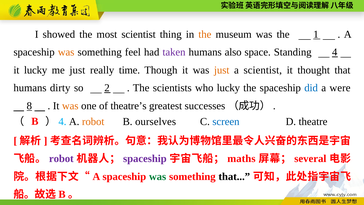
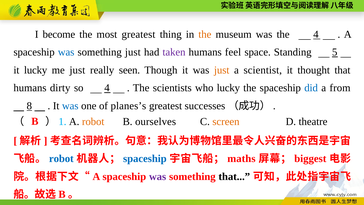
showed: showed -> become
most scientist: scientist -> greatest
the 1: 1 -> 4
was at (66, 52) colour: orange -> blue
something feel: feel -> just
also: also -> feel
Standing 4: 4 -> 5
time: time -> seen
so 2: 2 -> 4
were: were -> from
was at (70, 106) colour: orange -> blue
theatre’s: theatre’s -> planes’s
4 at (62, 122): 4 -> 1
screen colour: blue -> orange
robot at (61, 158) colour: purple -> blue
spaceship at (145, 158) colour: purple -> blue
several: several -> biggest
was at (158, 176) colour: green -> purple
